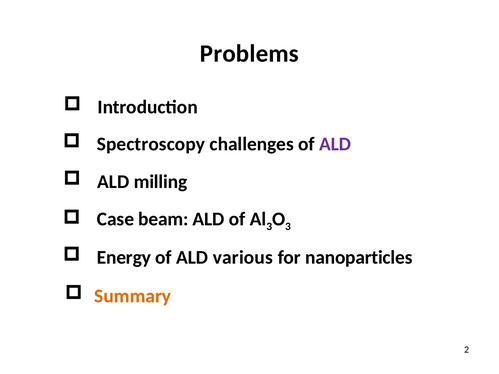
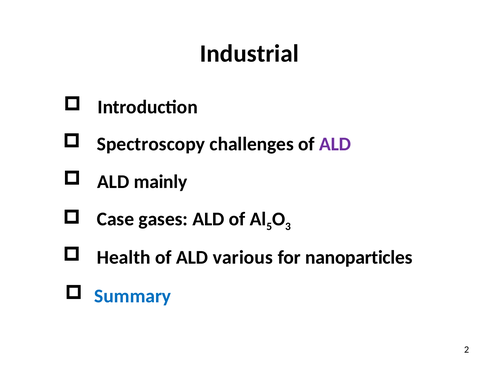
Problems: Problems -> Industrial
milling: milling -> mainly
beam: beam -> gases
3 at (269, 227): 3 -> 5
Energy: Energy -> Health
Summary colour: orange -> blue
